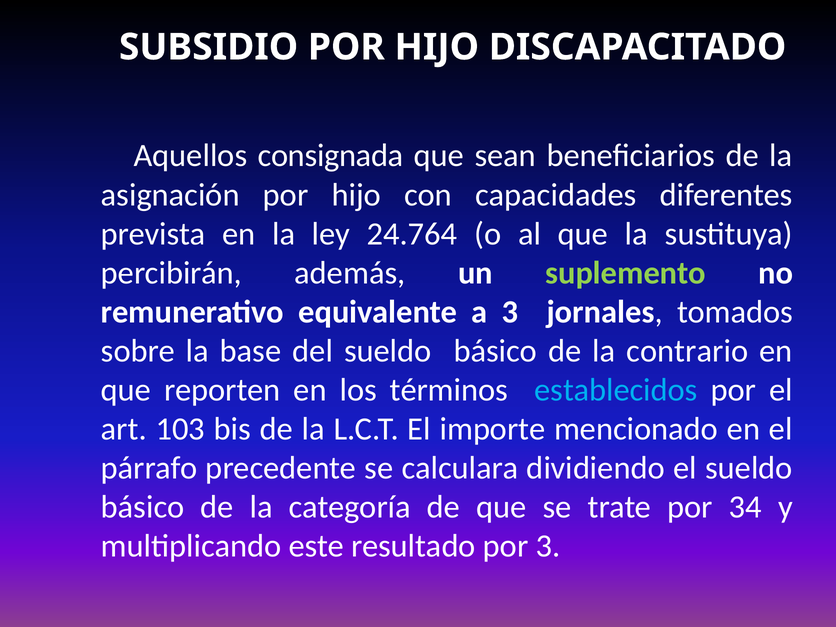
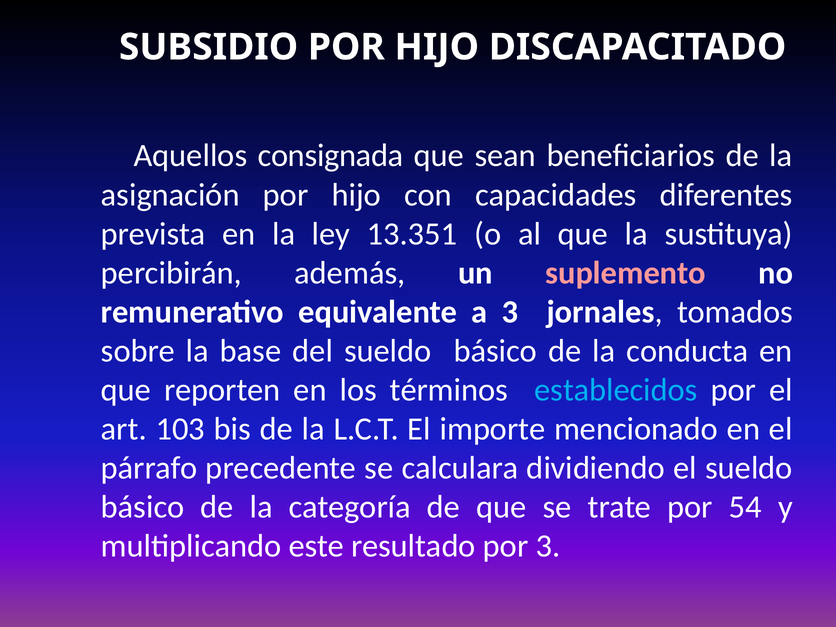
24.764: 24.764 -> 13.351
suplemento colour: light green -> pink
contrario: contrario -> conducta
34: 34 -> 54
